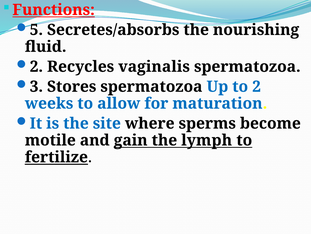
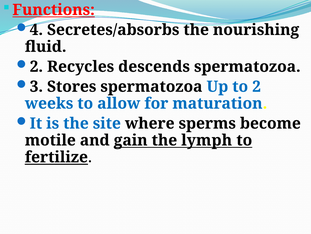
5: 5 -> 4
vaginalis: vaginalis -> descends
